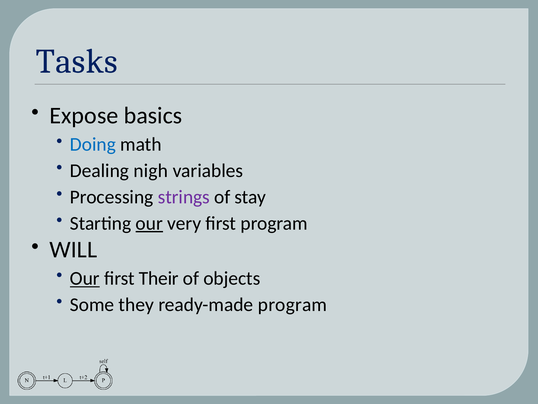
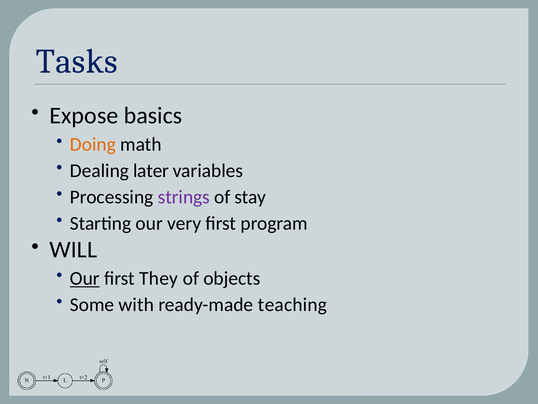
Doing colour: blue -> orange
nigh: nigh -> later
our at (149, 223) underline: present -> none
Their: Their -> They
they: they -> with
ready-made program: program -> teaching
